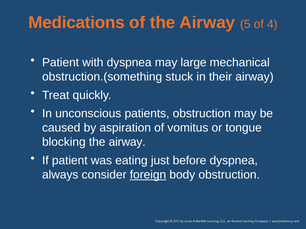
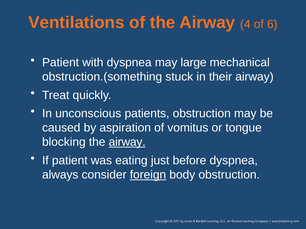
Medications: Medications -> Ventilations
5: 5 -> 4
4: 4 -> 6
airway at (127, 142) underline: none -> present
